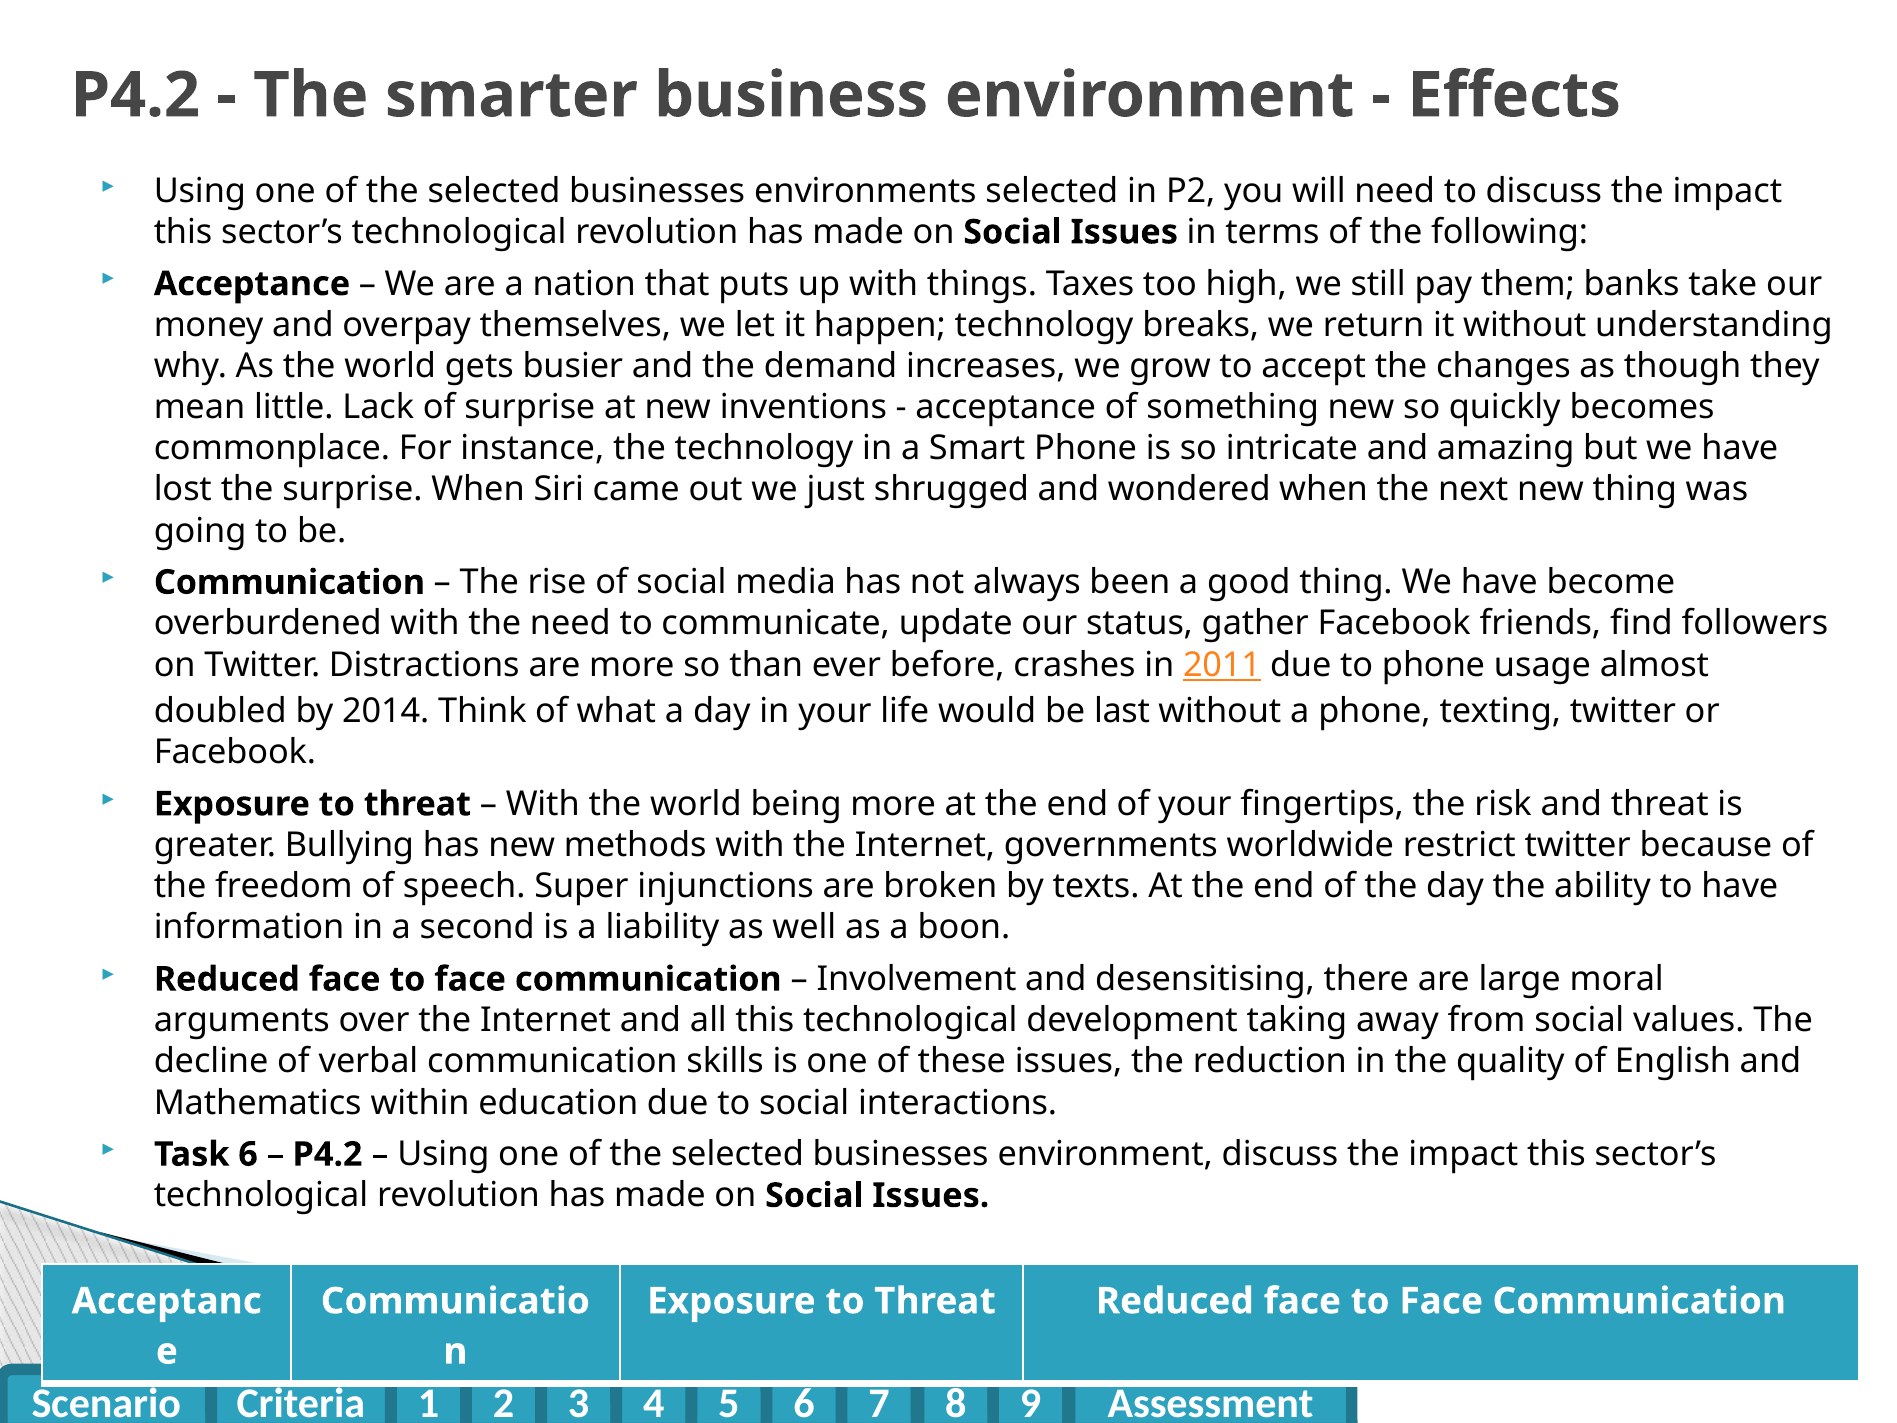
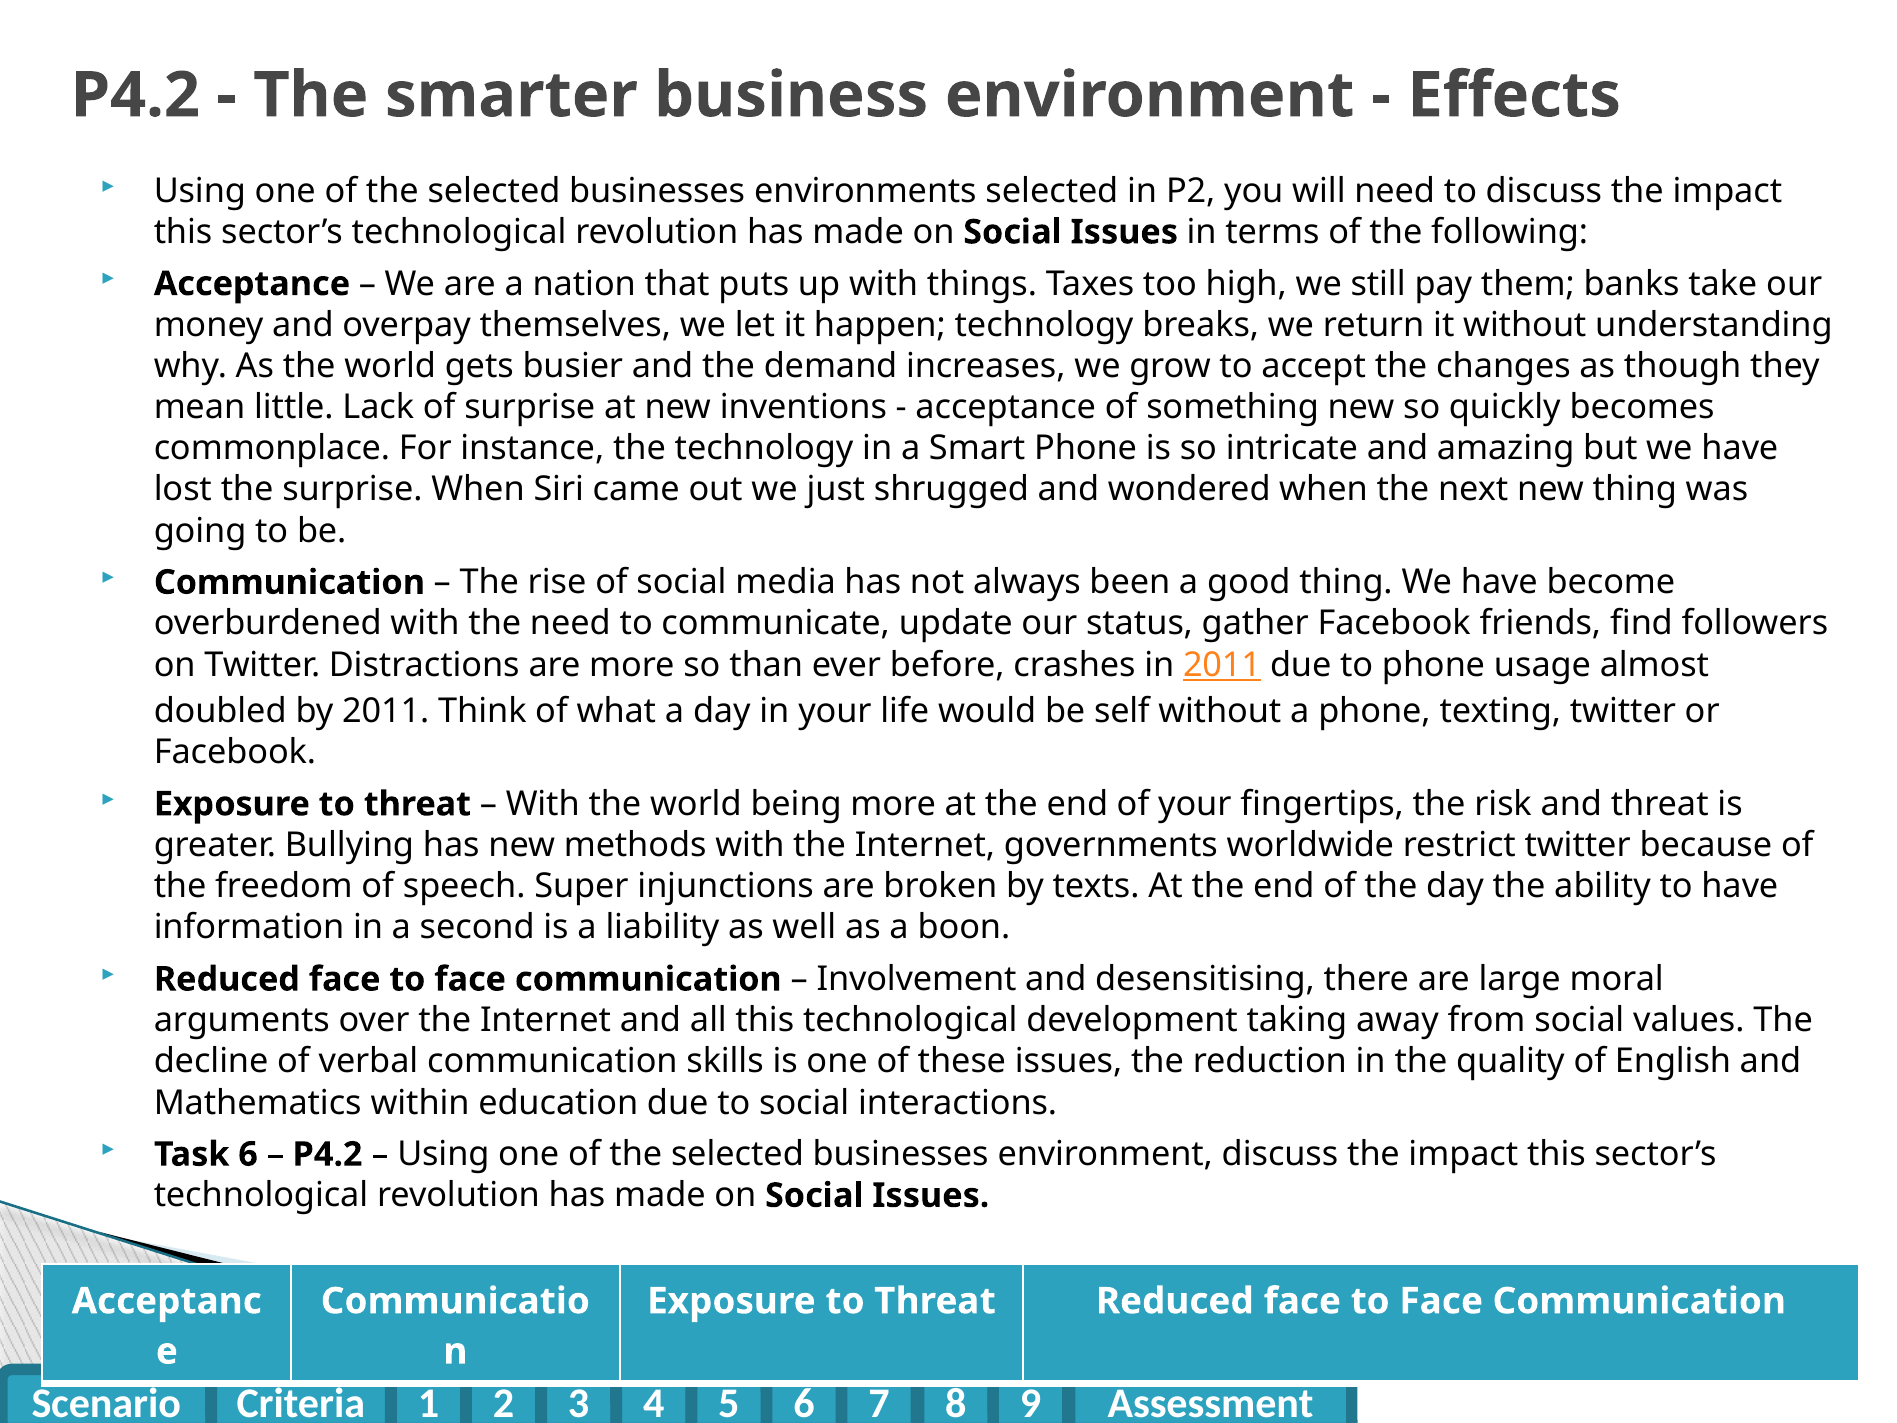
by 2014: 2014 -> 2011
last: last -> self
